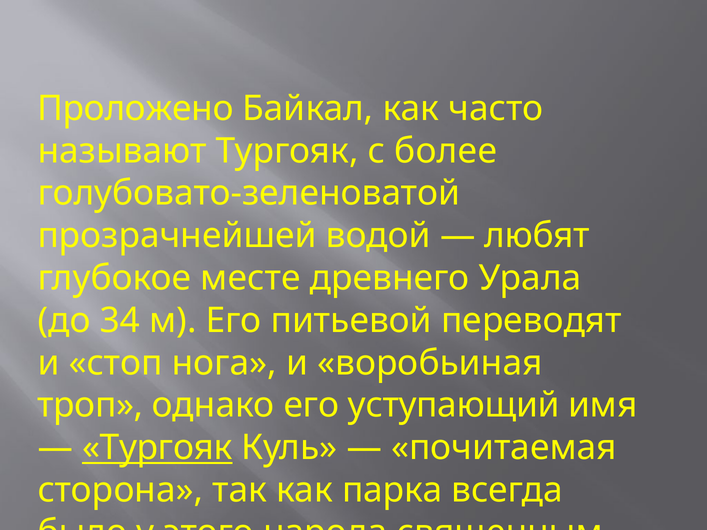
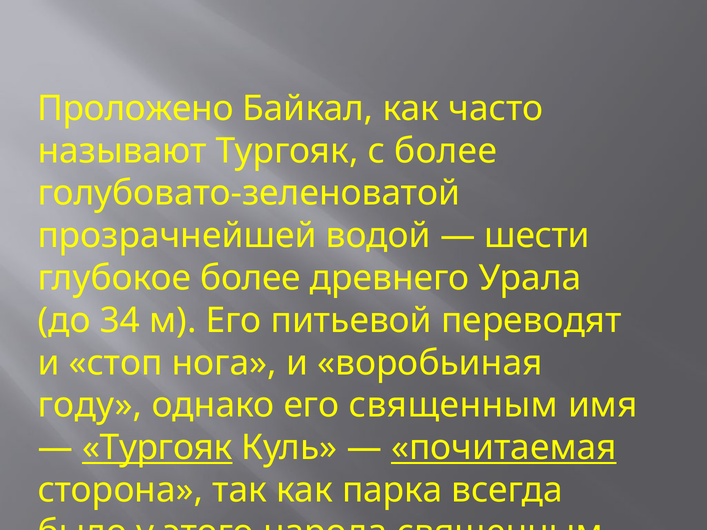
любят: любят -> шести
глубокое месте: месте -> более
троп: троп -> году
его уступающий: уступающий -> священным
почитаемая underline: none -> present
